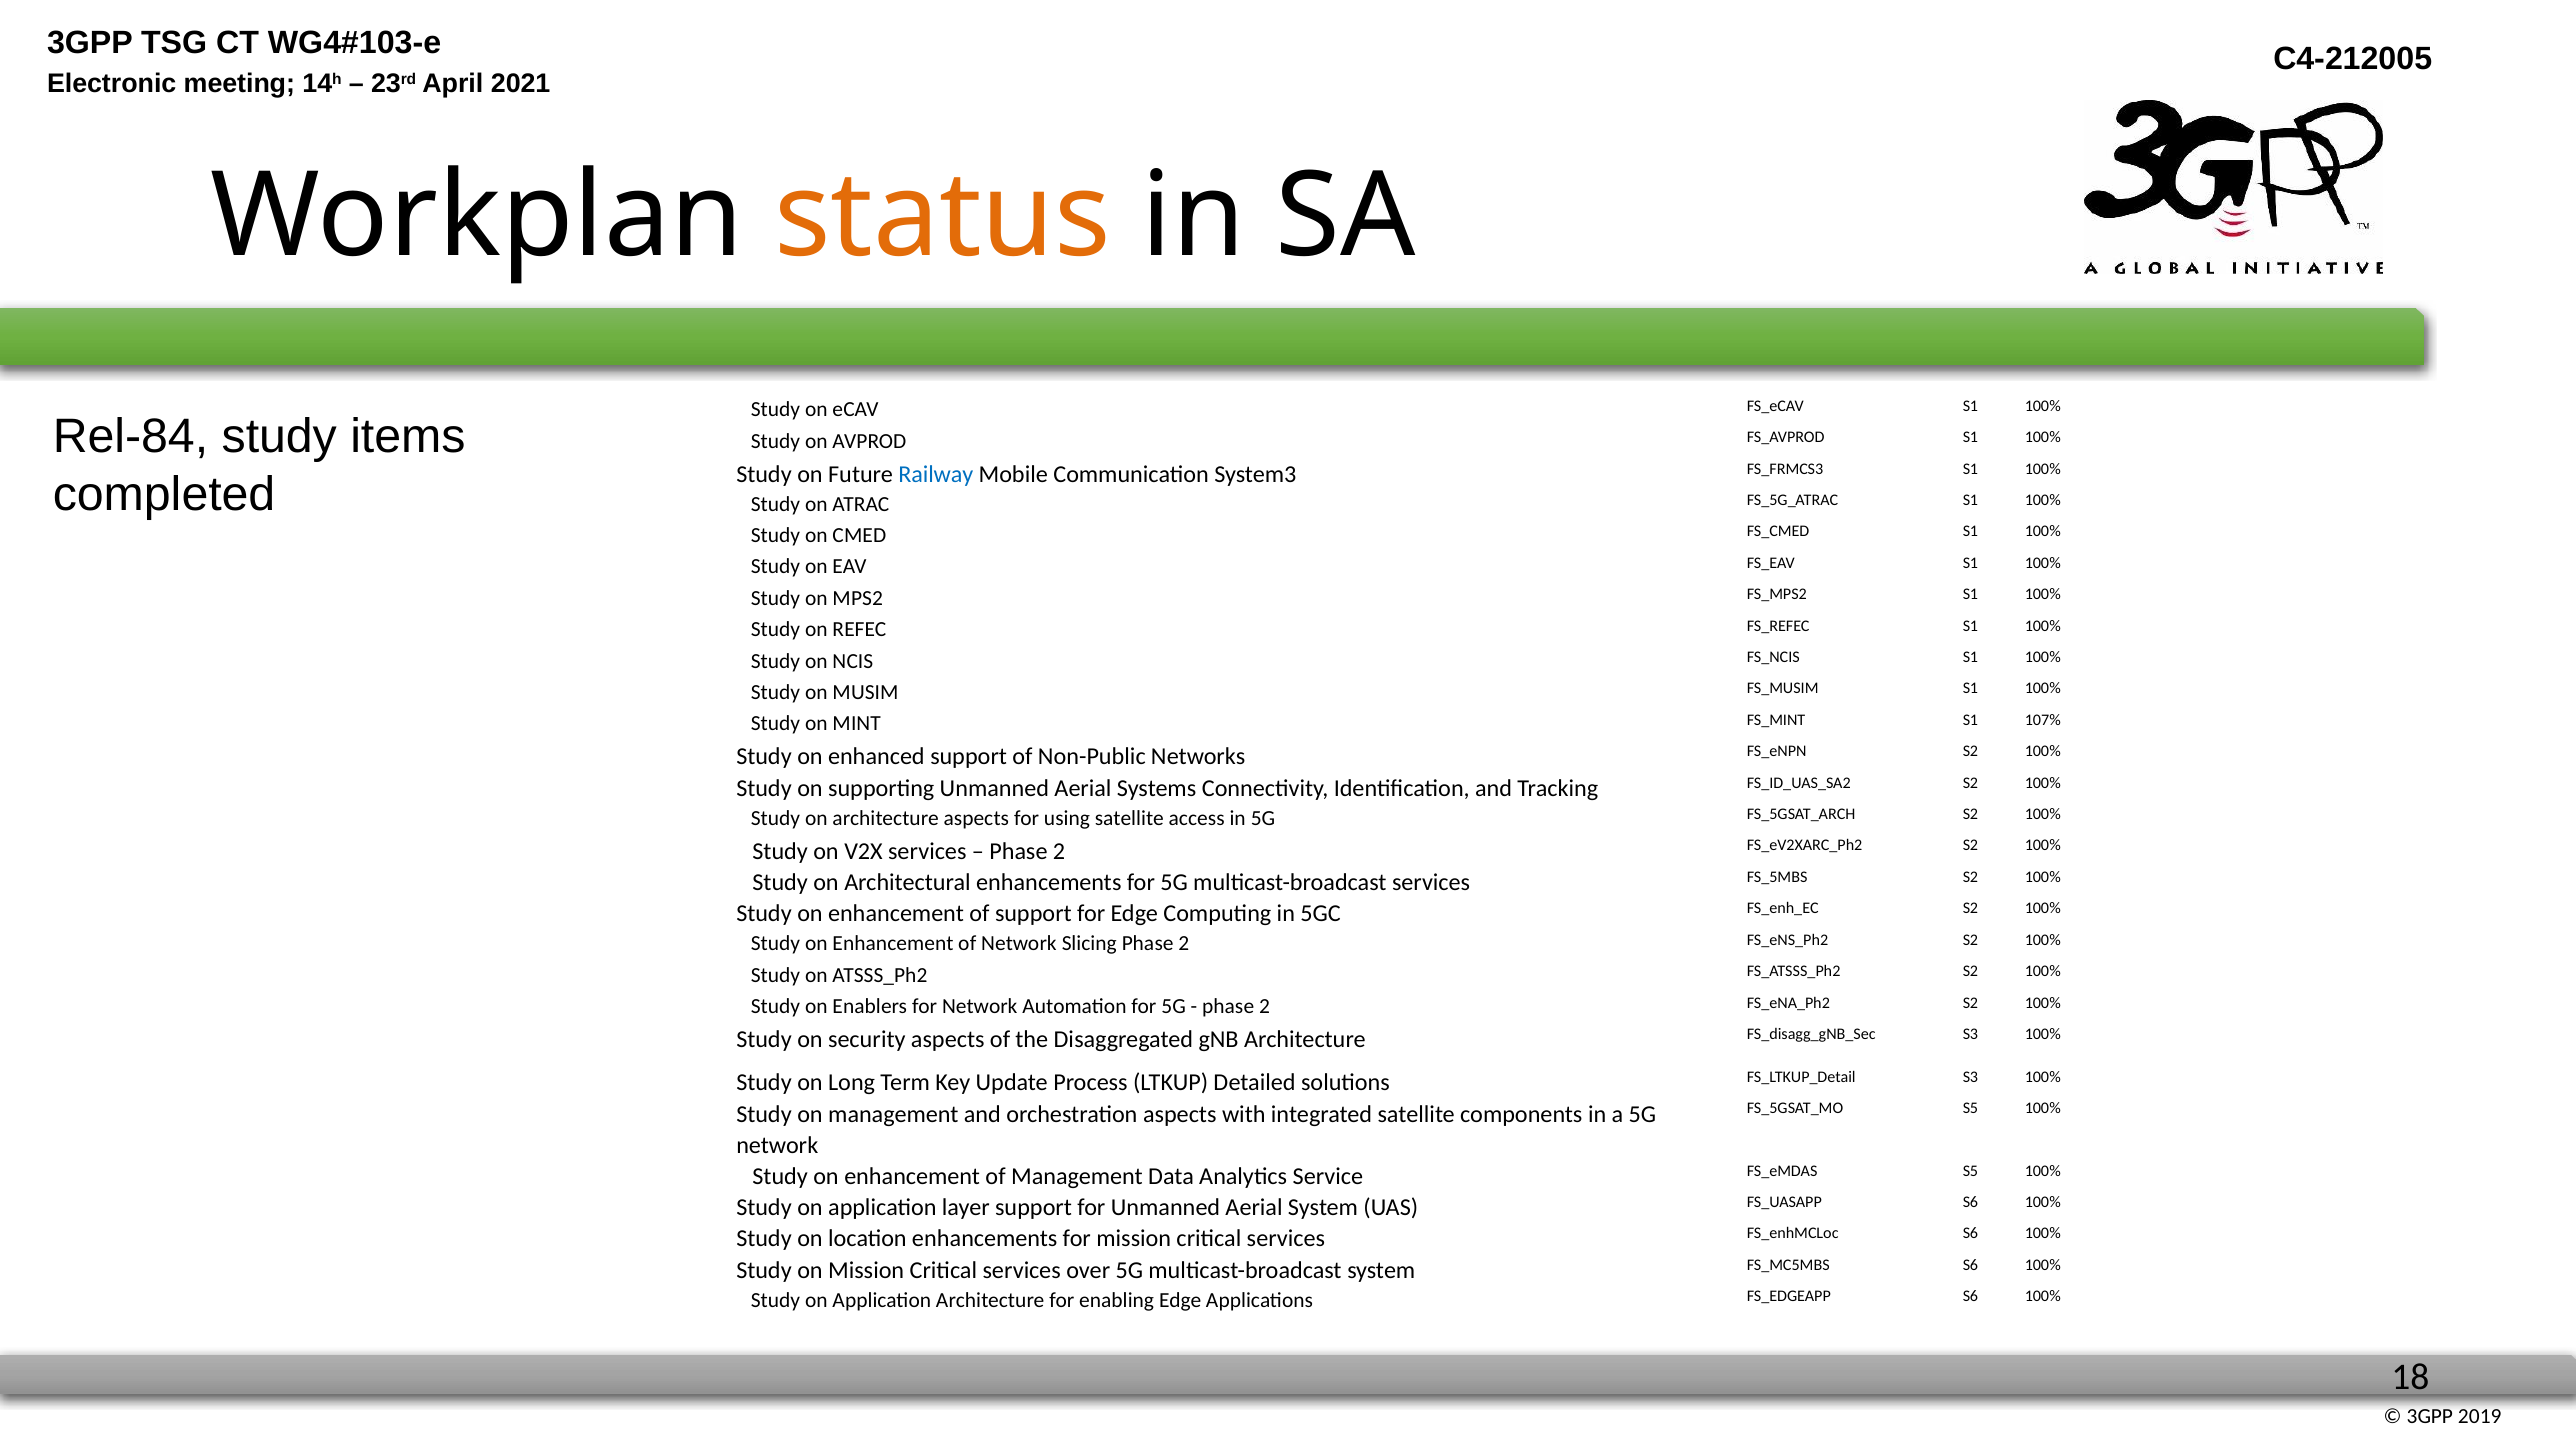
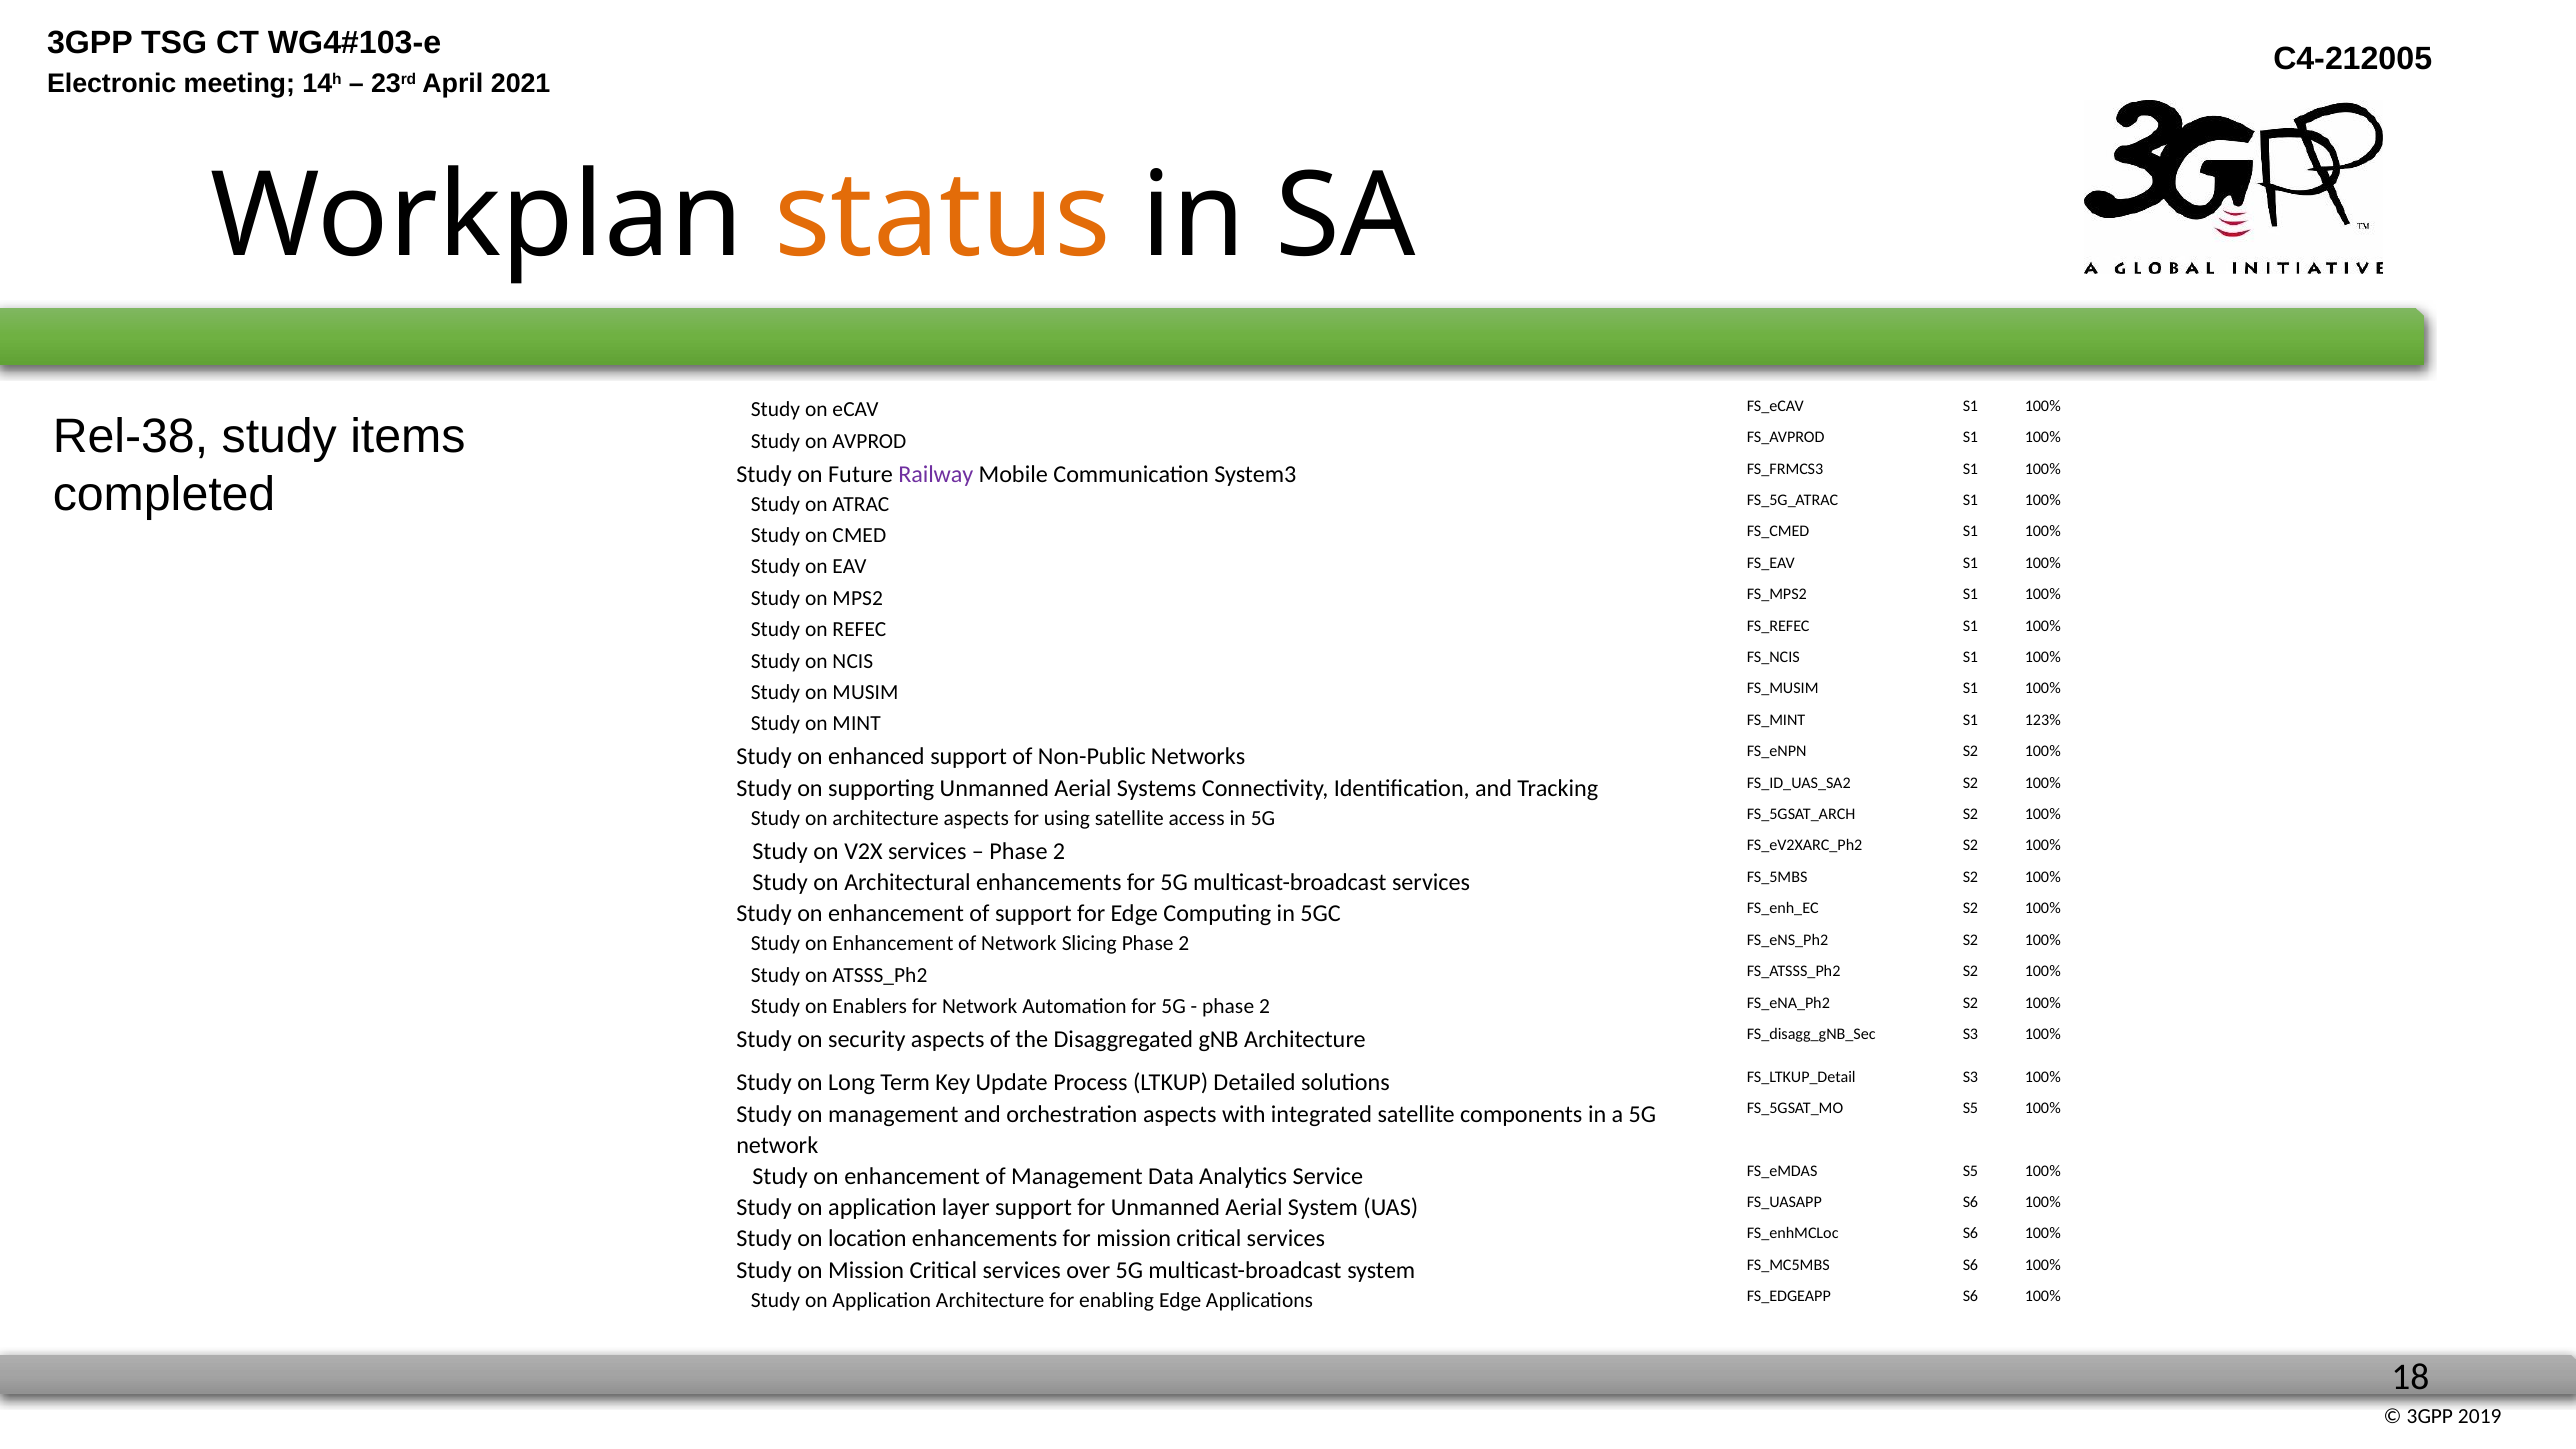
Rel-84: Rel-84 -> Rel-38
Railway colour: blue -> purple
107%: 107% -> 123%
